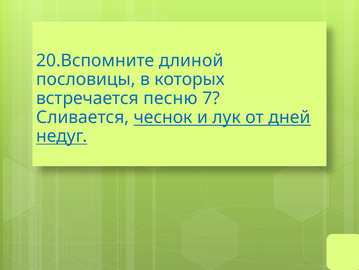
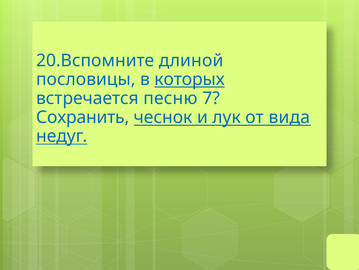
которых underline: none -> present
Сливается: Сливается -> Сохранить
дней: дней -> вида
